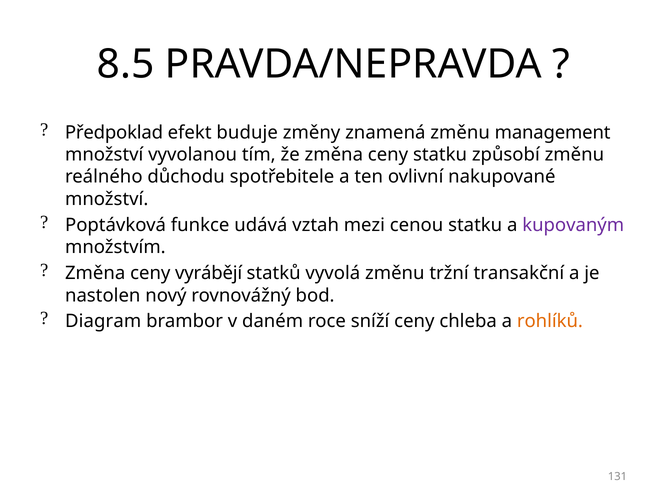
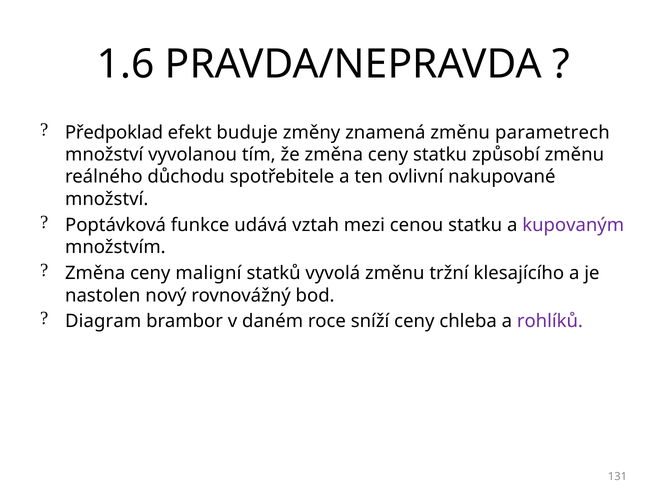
8.5: 8.5 -> 1.6
management: management -> parametrech
vyrábějí: vyrábějí -> maligní
transakční: transakční -> klesajícího
rohlíků colour: orange -> purple
